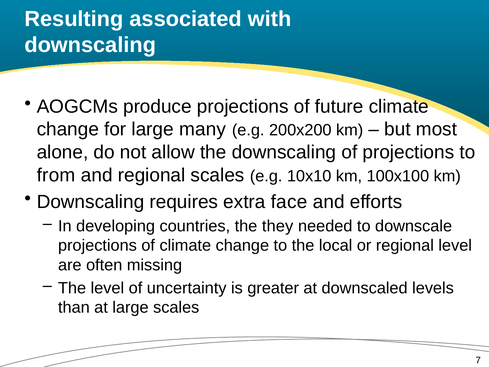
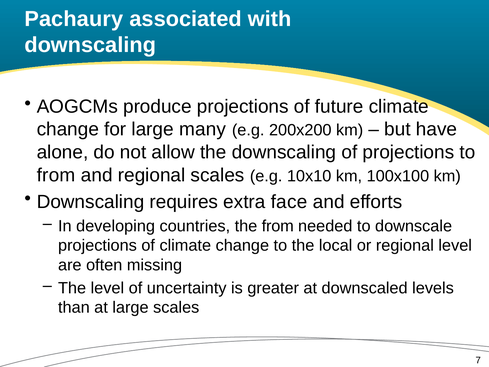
Resulting: Resulting -> Pachaury
most: most -> have
the they: they -> from
